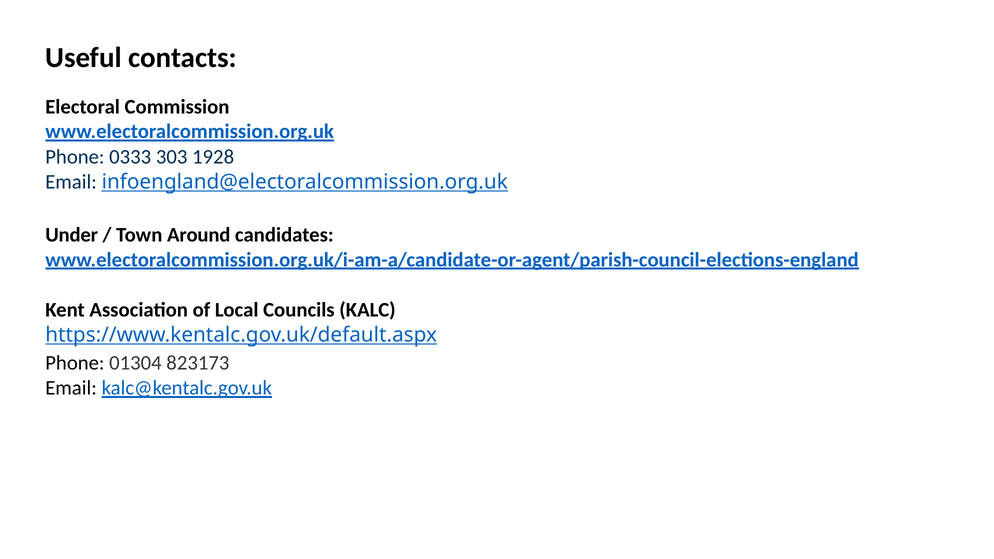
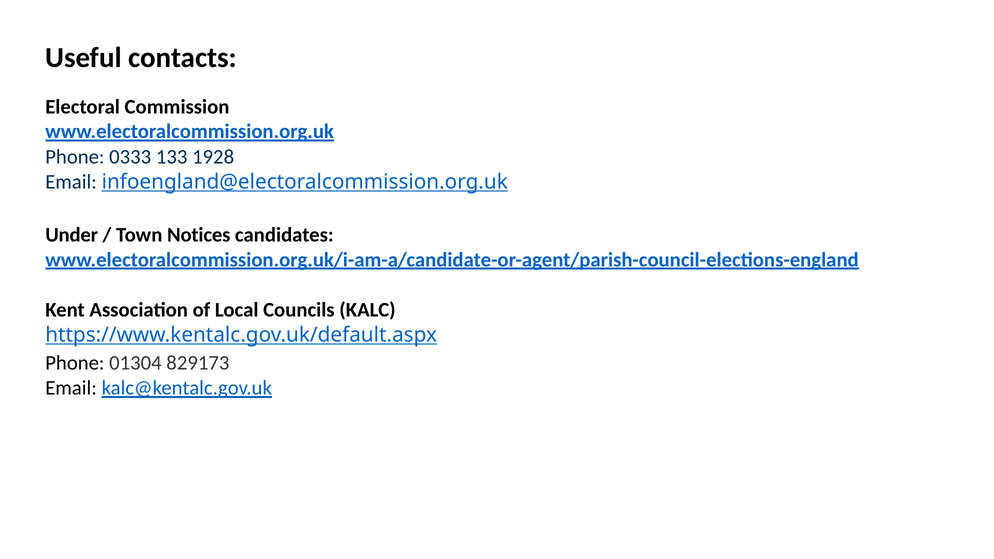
303: 303 -> 133
Around: Around -> Notices
823173: 823173 -> 829173
